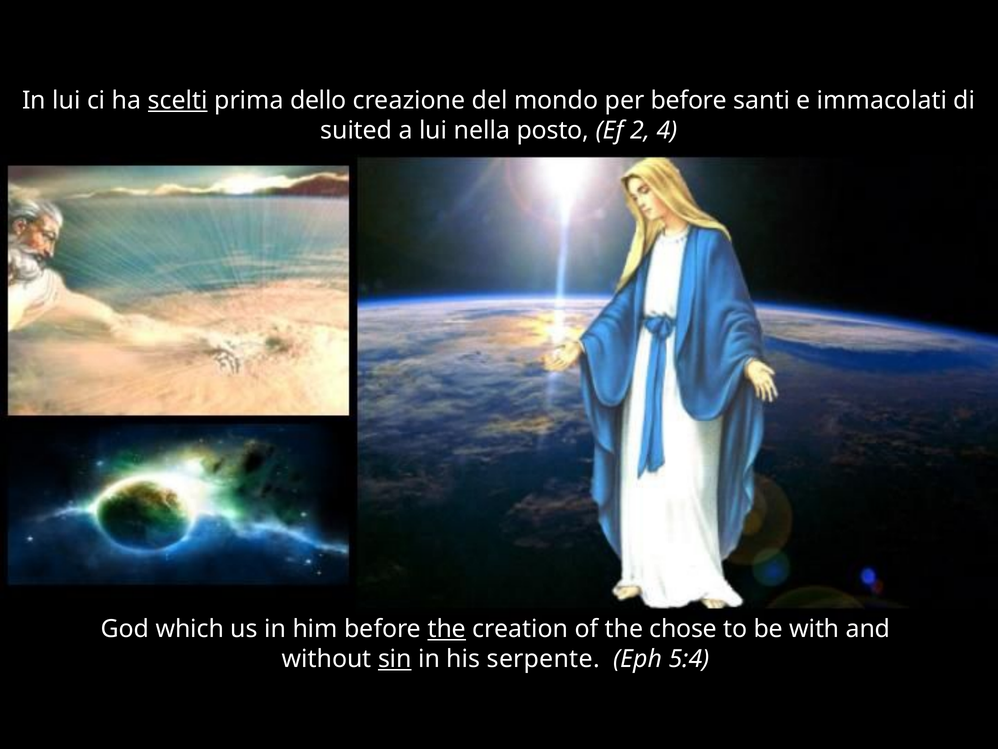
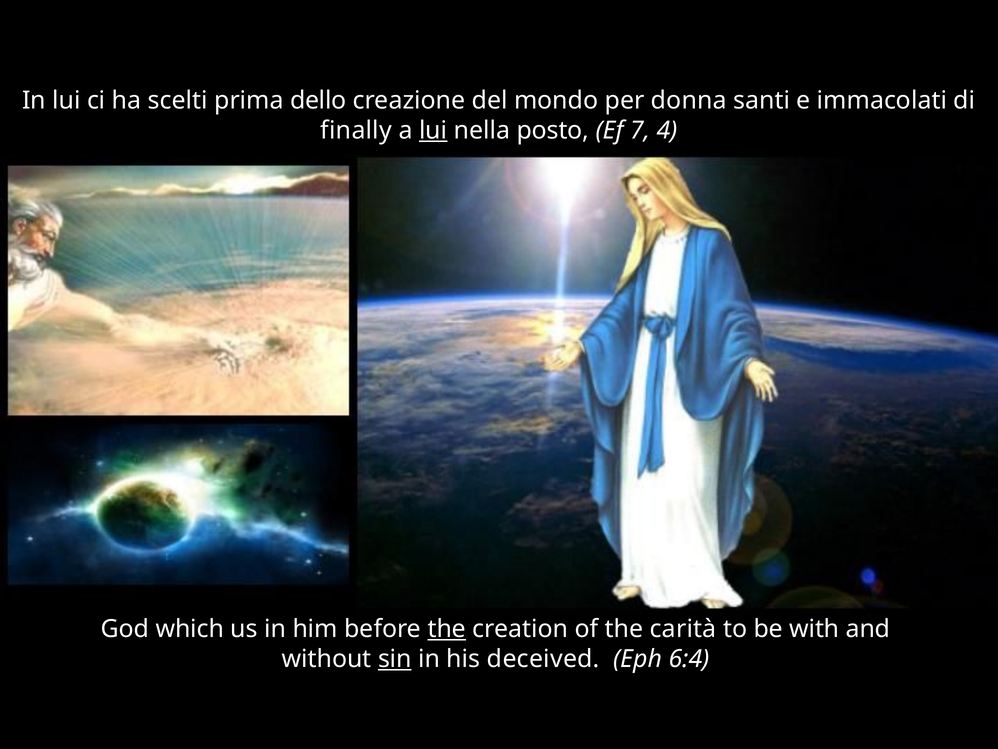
scelti underline: present -> none
per before: before -> donna
suited: suited -> finally
lui at (433, 131) underline: none -> present
2: 2 -> 7
chose: chose -> carità
serpente: serpente -> deceived
5:4: 5:4 -> 6:4
